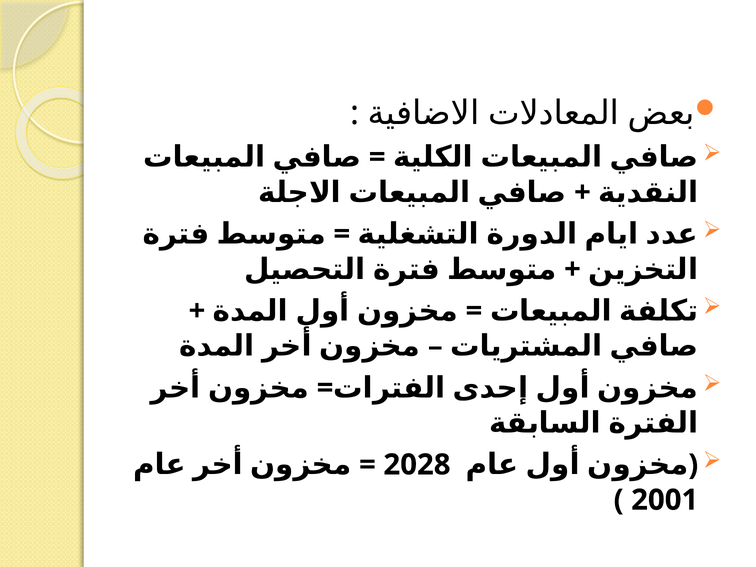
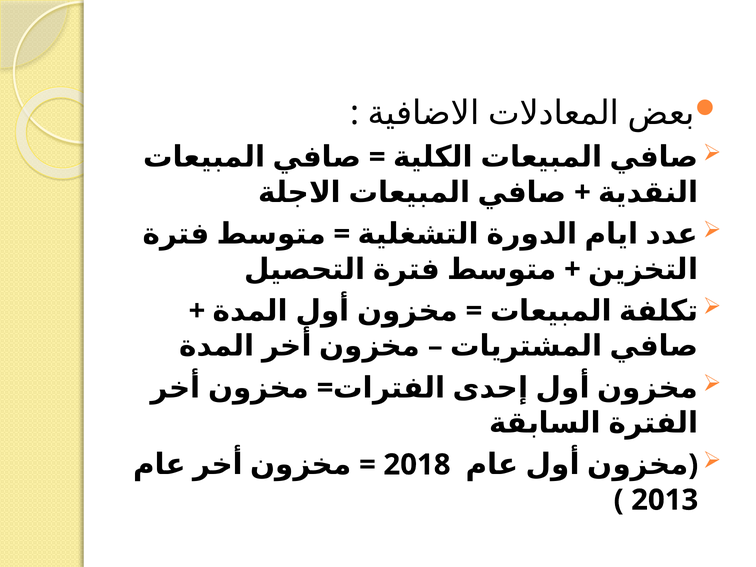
2028: 2028 -> 2018
2001: 2001 -> 2013
